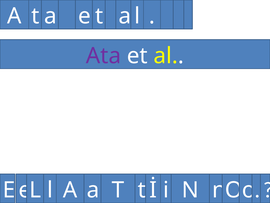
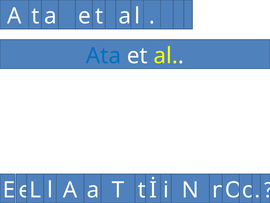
Ata colour: purple -> blue
